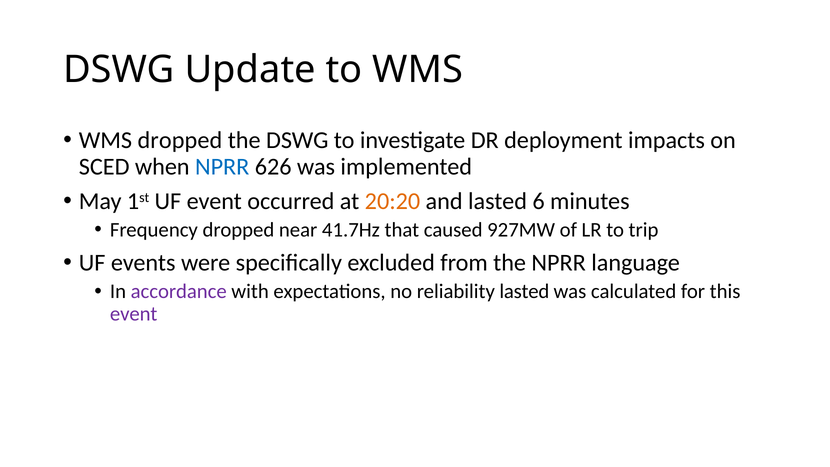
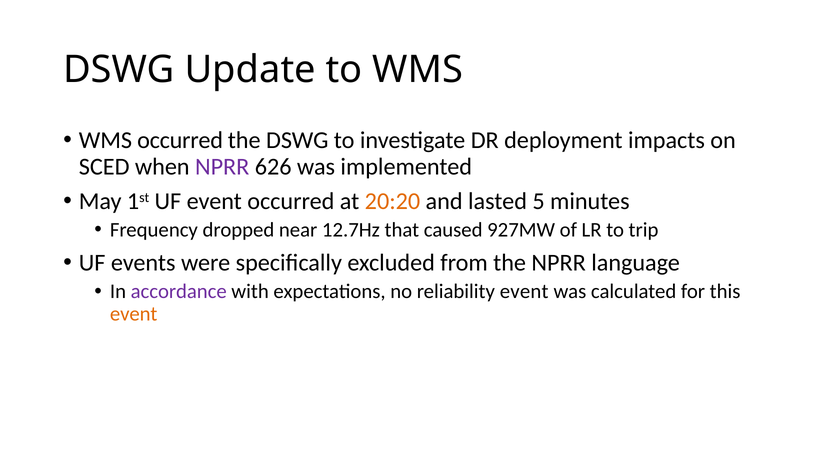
WMS dropped: dropped -> occurred
NPRR at (222, 166) colour: blue -> purple
6: 6 -> 5
41.7Hz: 41.7Hz -> 12.7Hz
reliability lasted: lasted -> event
event at (134, 314) colour: purple -> orange
